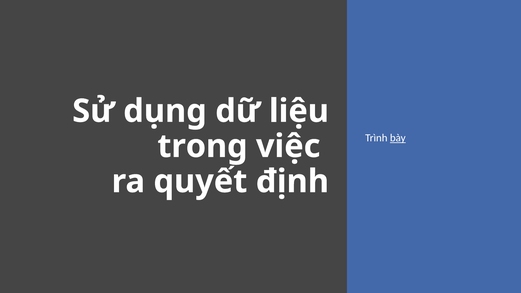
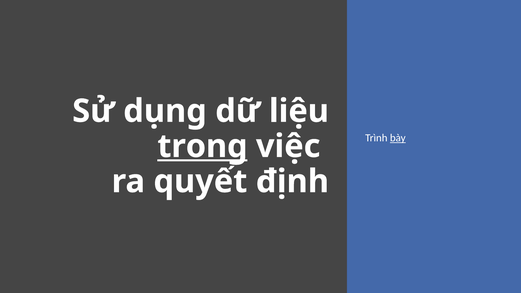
trong underline: none -> present
